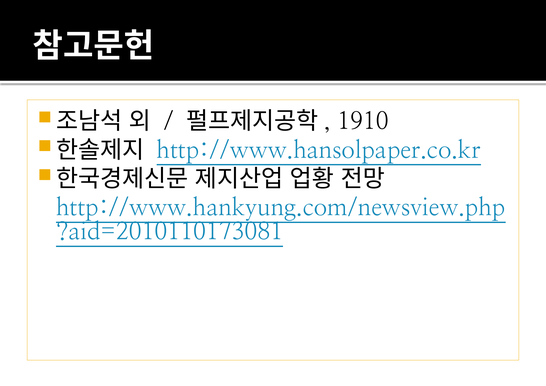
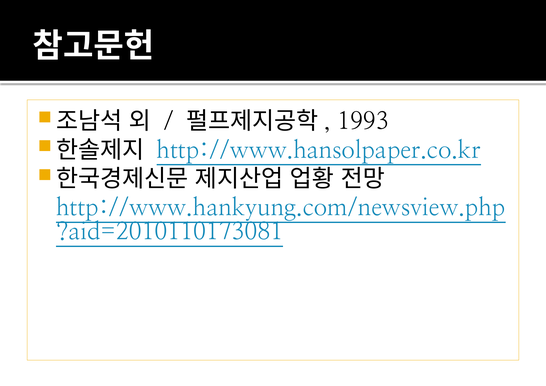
1910: 1910 -> 1993
